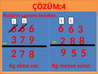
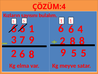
3 at (80, 29): 3 -> 4
6 at (32, 28): 6 -> 1
2 7: 7 -> 6
